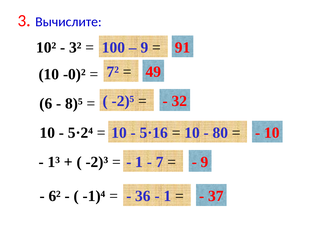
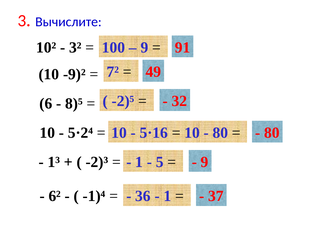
-0)²: -0)² -> -9)²
10 at (272, 133): 10 -> 80
7: 7 -> 5
